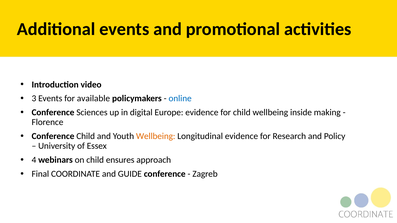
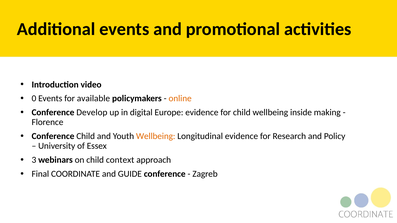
3: 3 -> 0
online colour: blue -> orange
Sciences: Sciences -> Develop
4: 4 -> 3
ensures: ensures -> context
